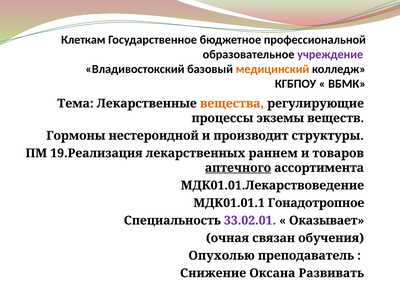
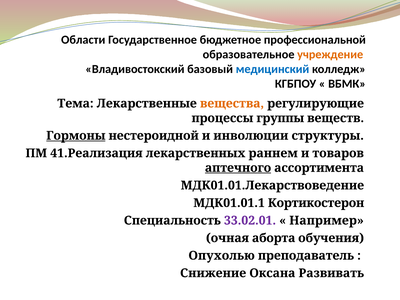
Клеткам: Клеткам -> Области
учреждение colour: purple -> orange
медицинский colour: orange -> blue
экземы: экземы -> группы
Гормоны underline: none -> present
производит: производит -> инволюции
19.Реализация: 19.Реализация -> 41.Реализация
Гонадотропное: Гонадотропное -> Кортикостерон
Оказывает: Оказывает -> Например
связан: связан -> аборта
